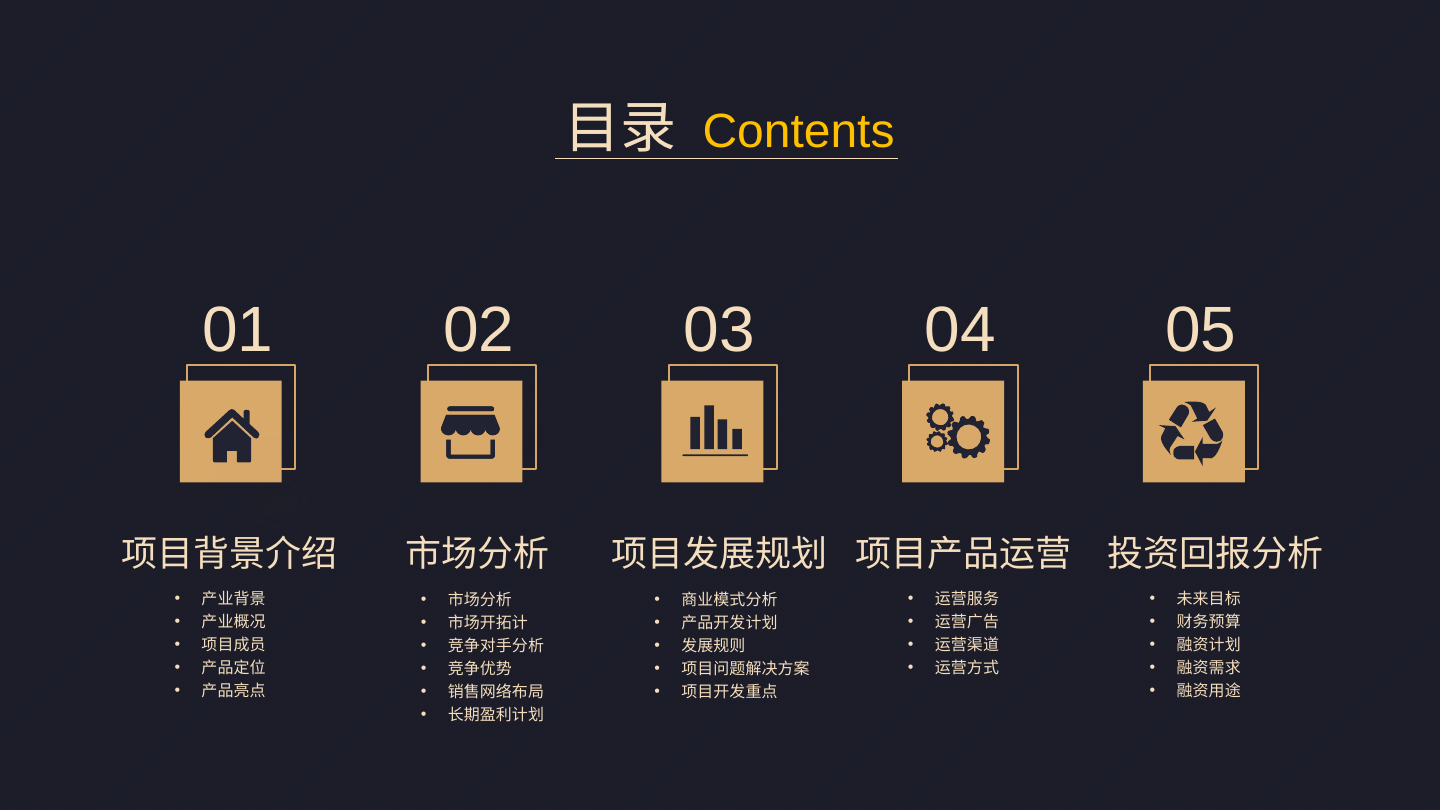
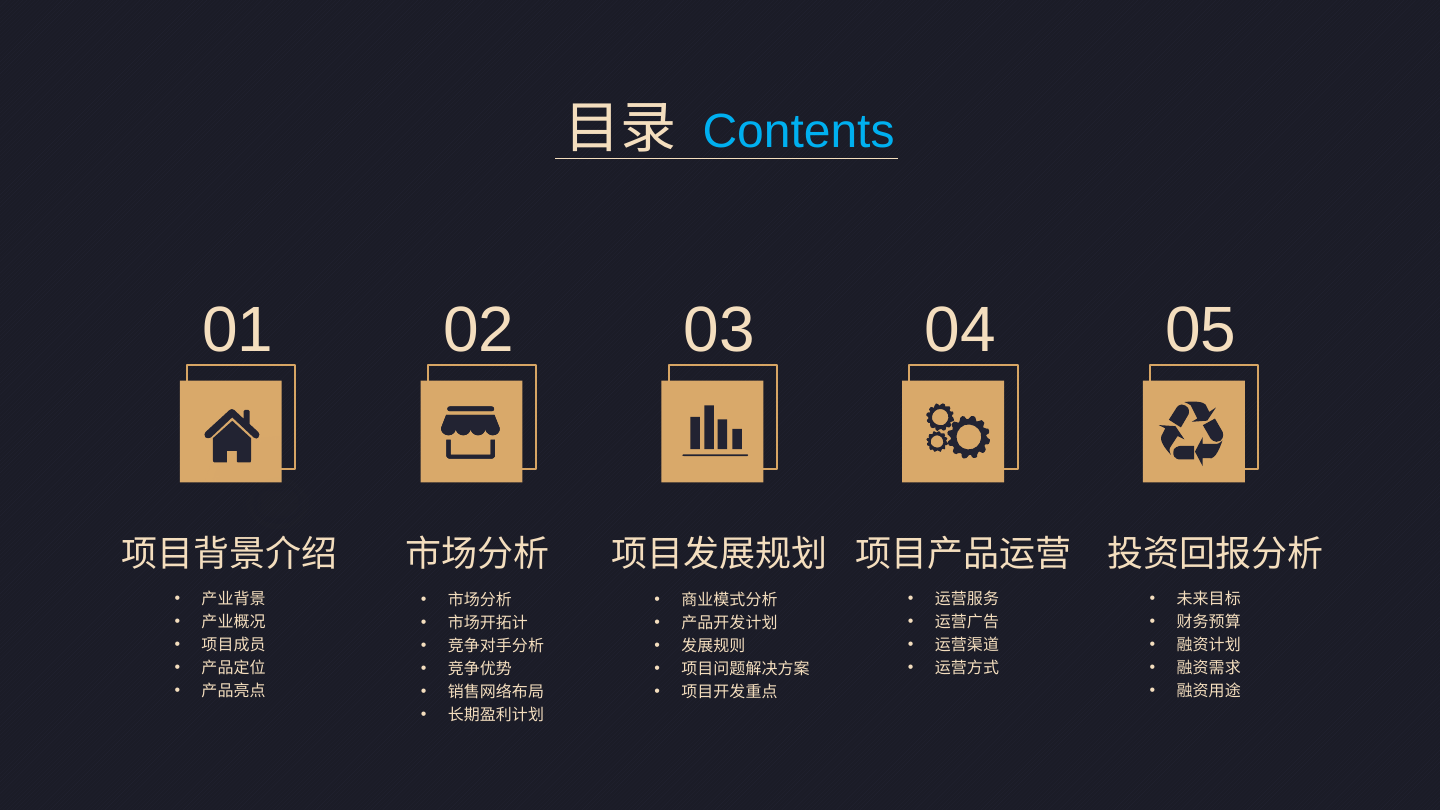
Contents colour: yellow -> light blue
